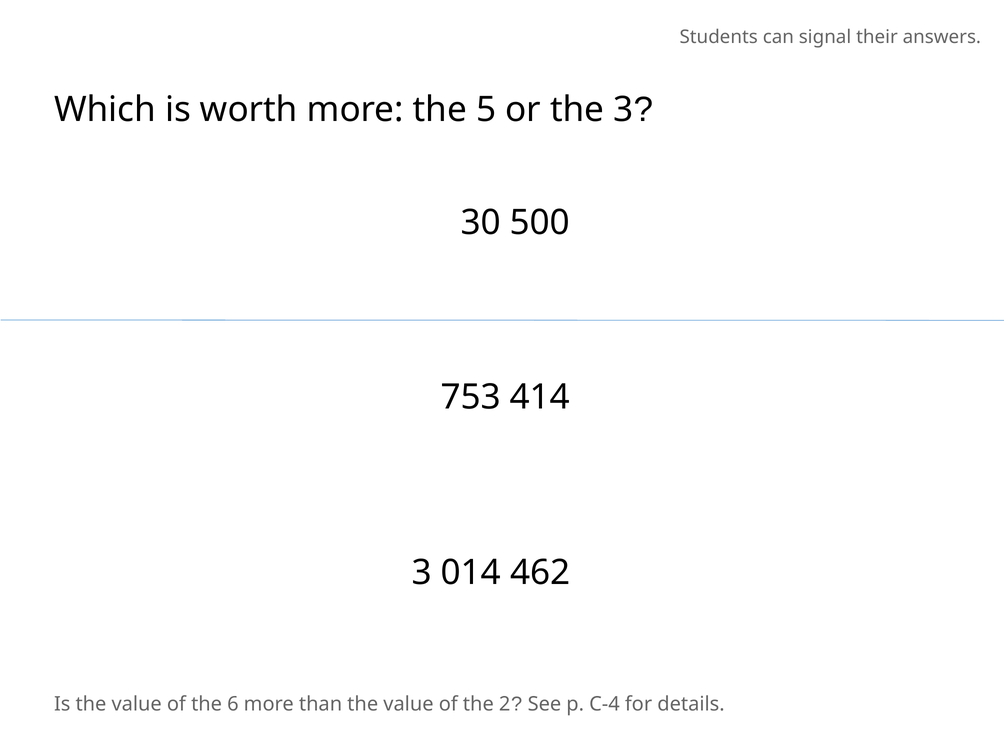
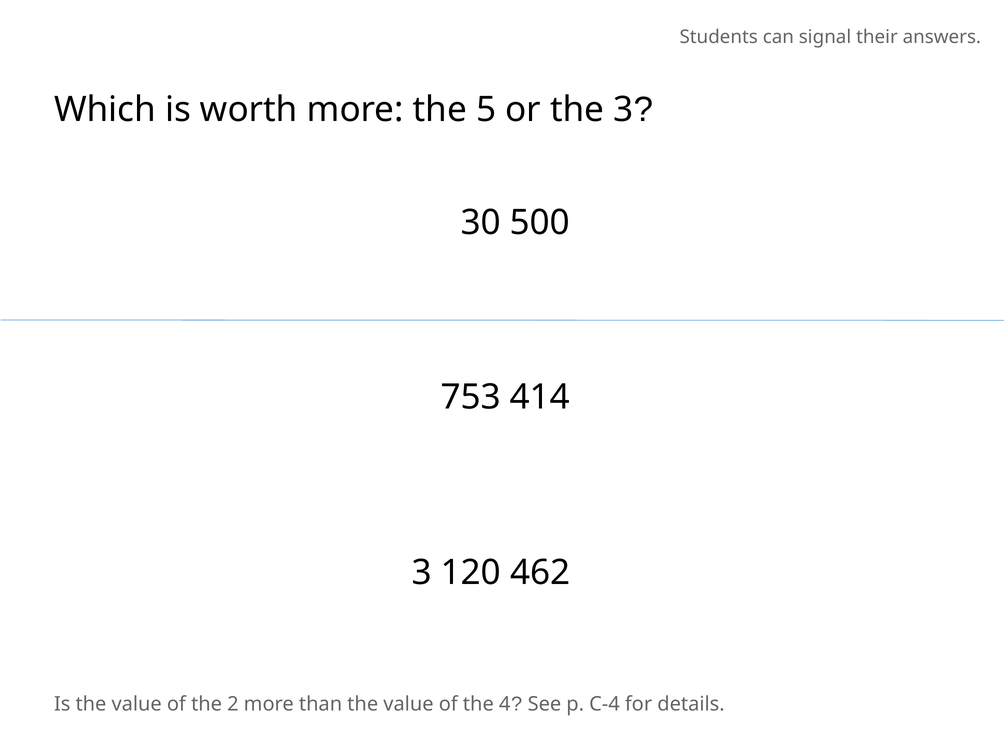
014: 014 -> 120
6: 6 -> 2
2: 2 -> 4
